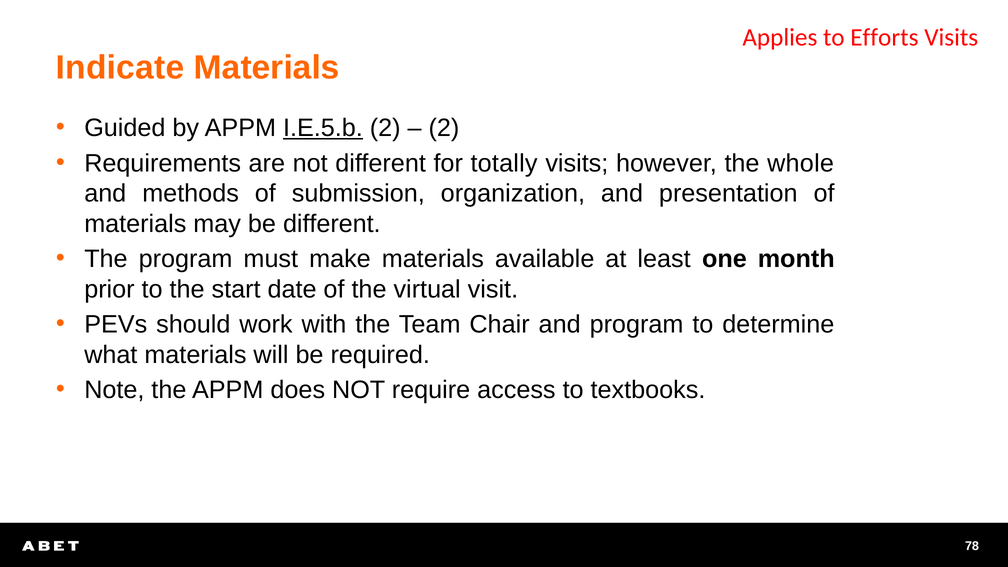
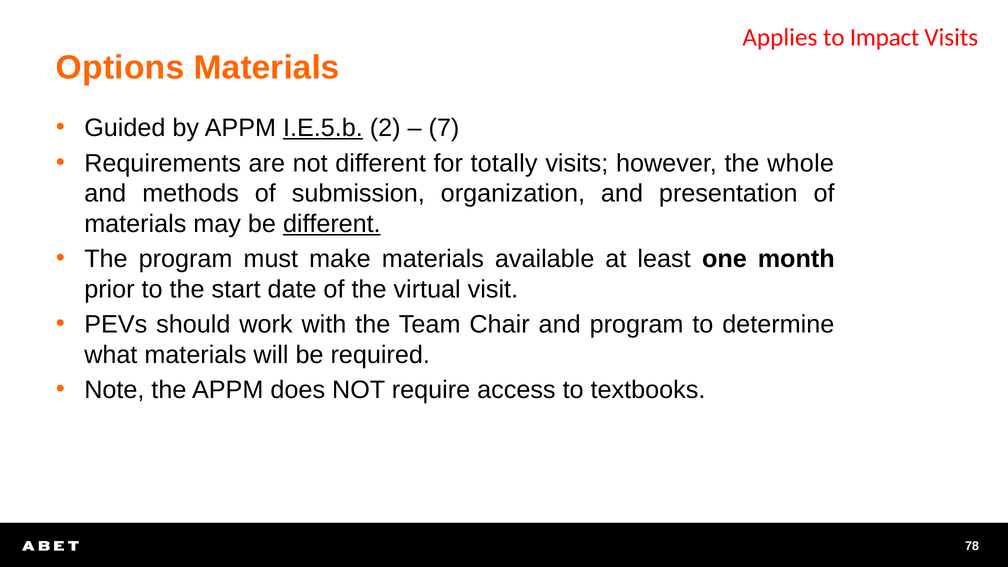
Efforts: Efforts -> Impact
Indicate: Indicate -> Options
2 at (444, 128): 2 -> 7
different at (332, 224) underline: none -> present
